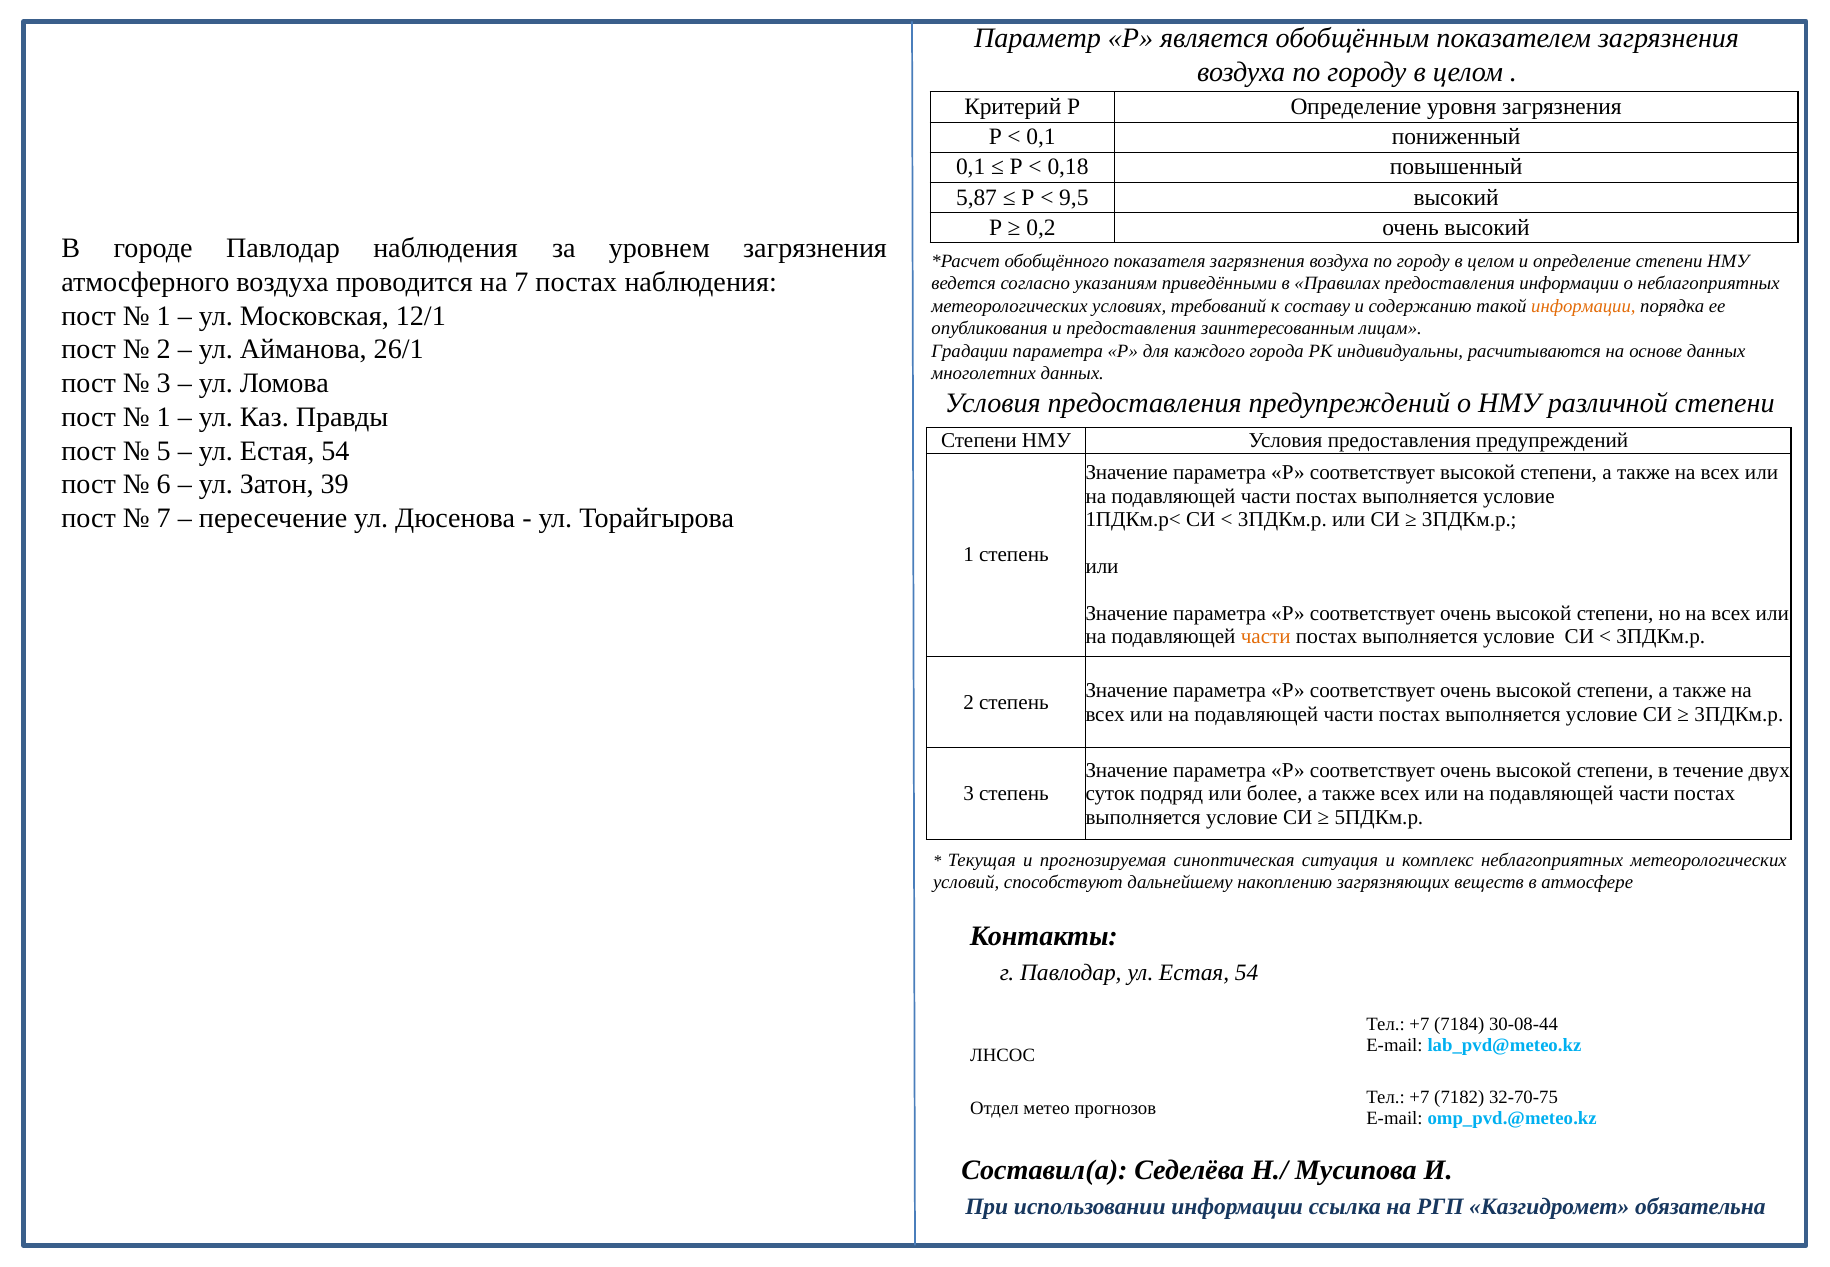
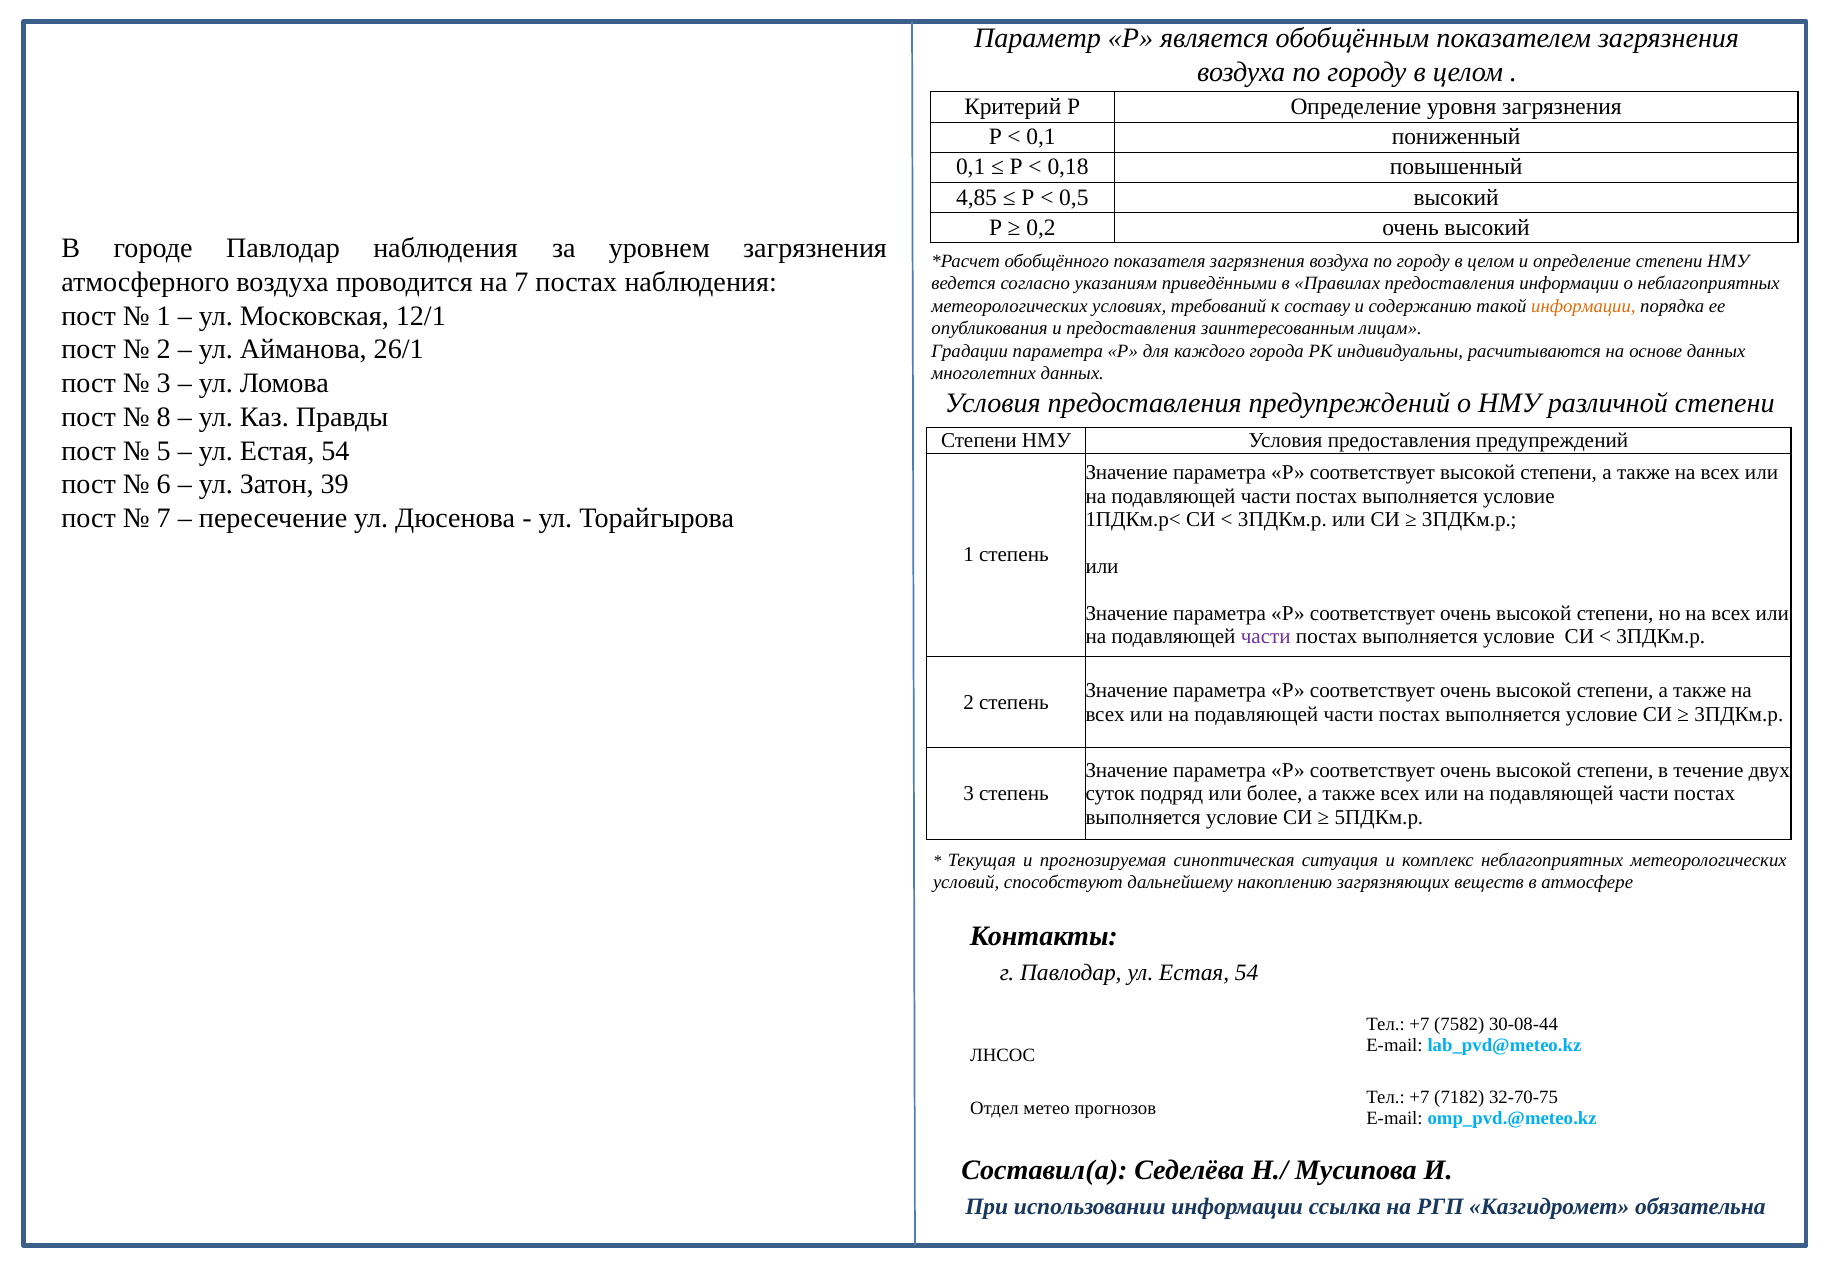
5,87: 5,87 -> 4,85
9,5: 9,5 -> 0,5
1 at (164, 417): 1 -> 8
части at (1266, 637) colour: orange -> purple
7184: 7184 -> 7582
